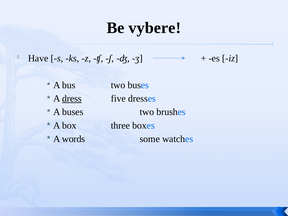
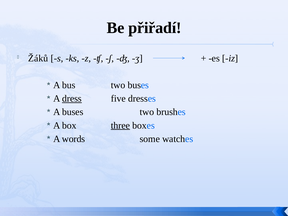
vybere: vybere -> přiřadí
Have: Have -> Žáků
three underline: none -> present
